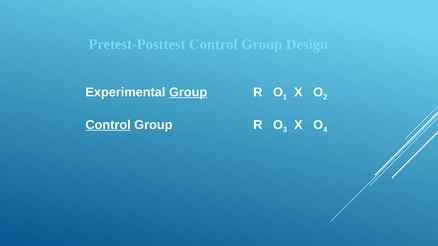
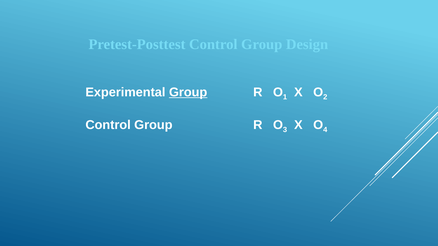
Control at (108, 125) underline: present -> none
